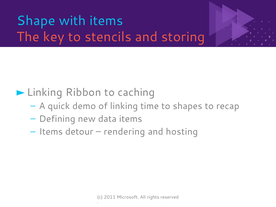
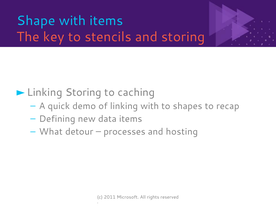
Ribbon at (83, 92): Ribbon -> Storing
linking time: time -> with
Items at (51, 132): Items -> What
rendering: rendering -> processes
